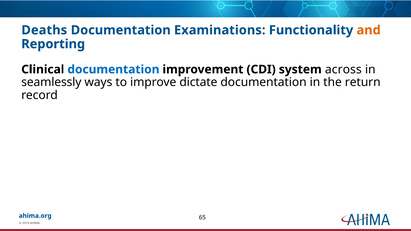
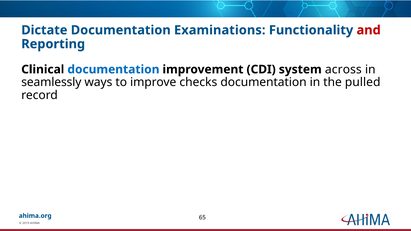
Deaths: Deaths -> Dictate
and colour: orange -> red
dictate: dictate -> checks
return: return -> pulled
